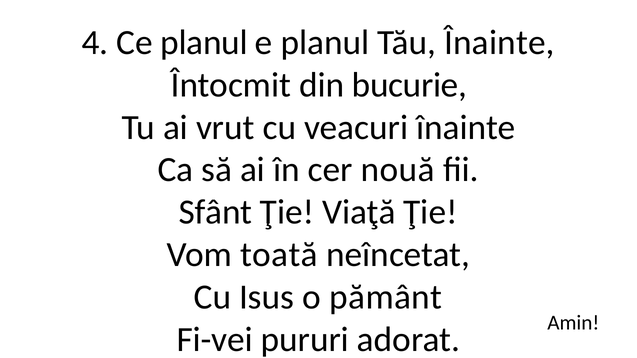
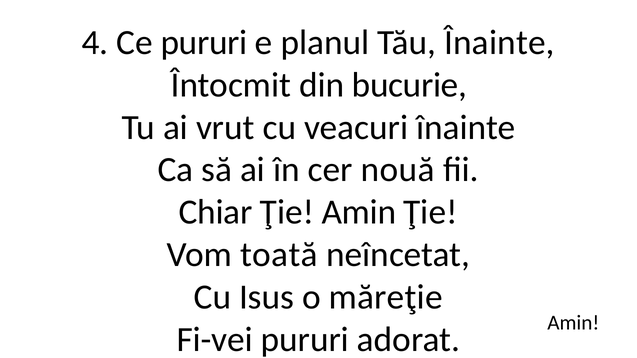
Ce planul: planul -> pururi
Sfânt: Sfânt -> Chiar
Ţie Viaţă: Viaţă -> Amin
pământ: pământ -> măreţie
